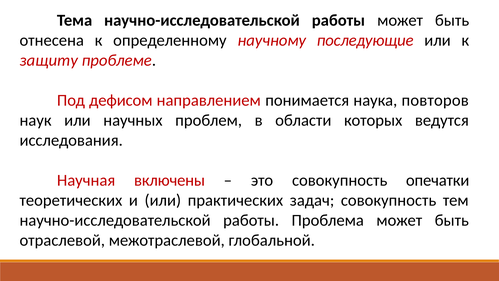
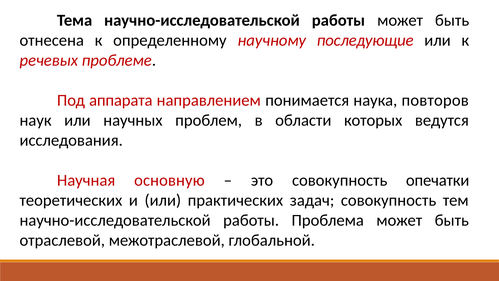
защиту: защиту -> речевых
дефисом: дефисом -> аппарата
включены: включены -> основную
